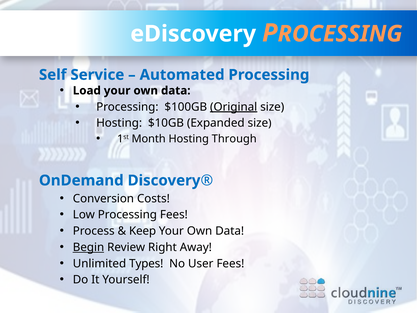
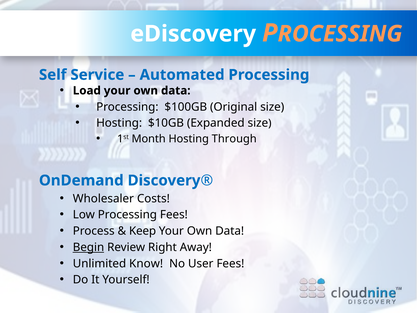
Original underline: present -> none
Conversion: Conversion -> Wholesaler
Types: Types -> Know
